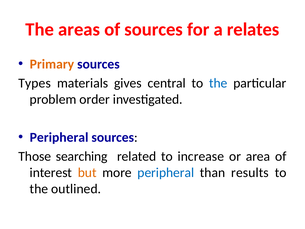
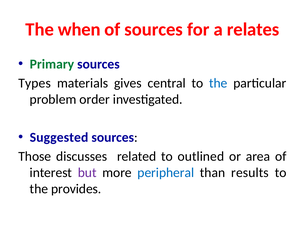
areas: areas -> when
Primary colour: orange -> green
Peripheral at (59, 137): Peripheral -> Suggested
searching: searching -> discusses
increase: increase -> outlined
but colour: orange -> purple
outlined: outlined -> provides
